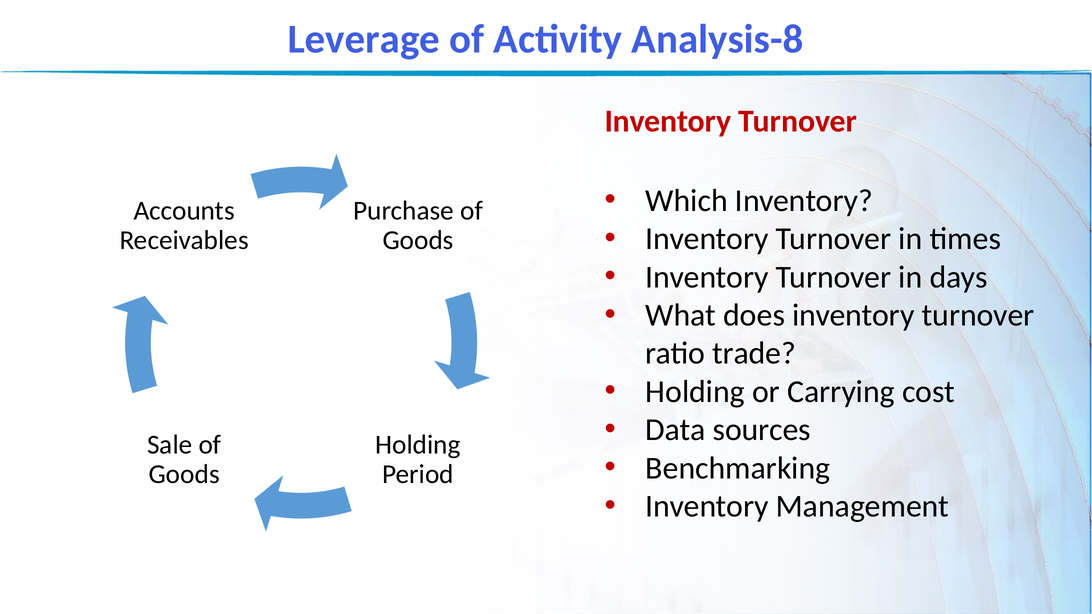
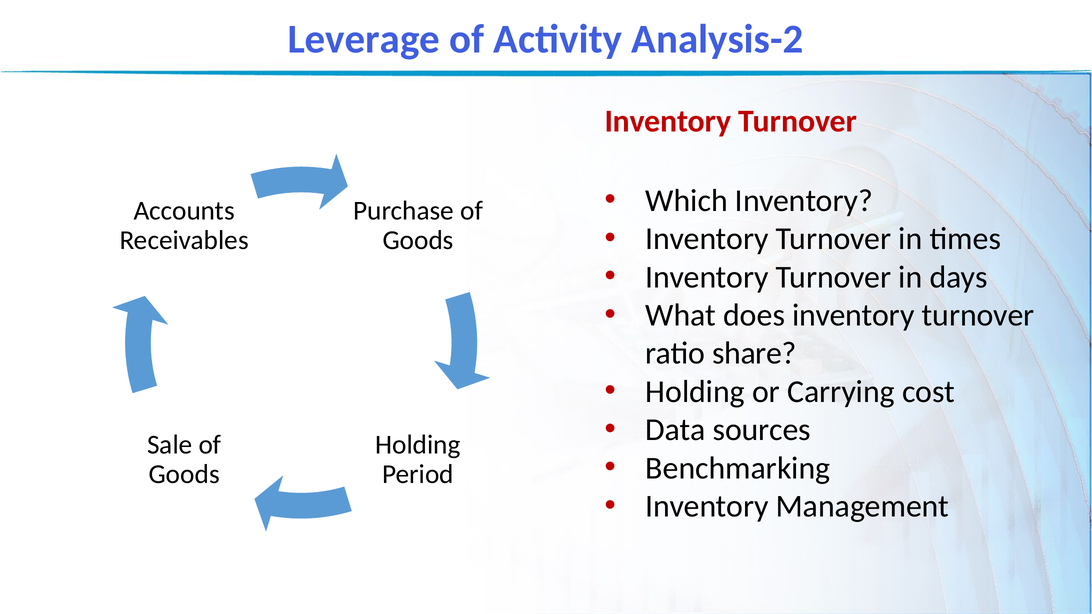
Analysis-8: Analysis-8 -> Analysis-2
trade: trade -> share
